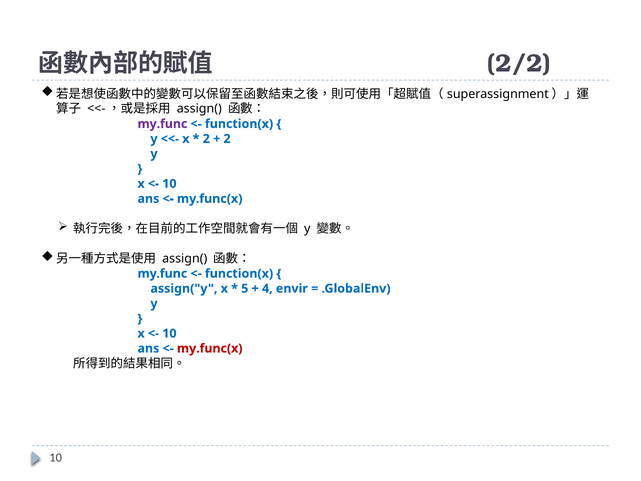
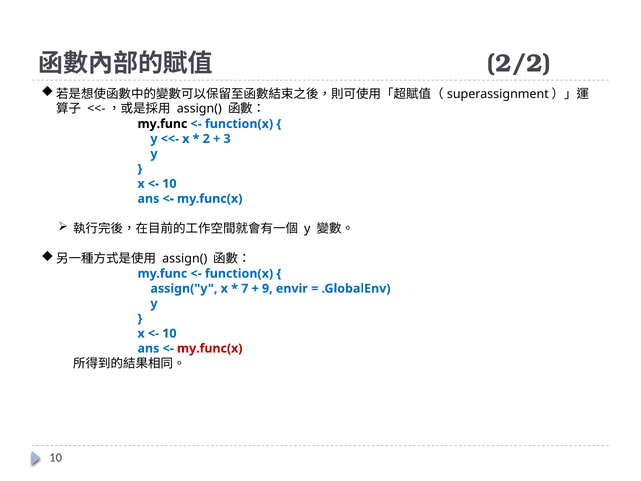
my.func at (162, 124) colour: purple -> black
2 at (227, 139): 2 -> 3
5: 5 -> 7
4: 4 -> 9
